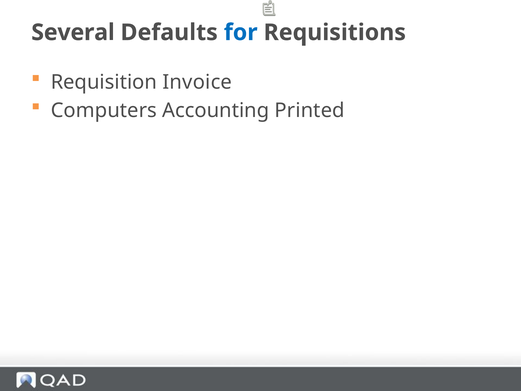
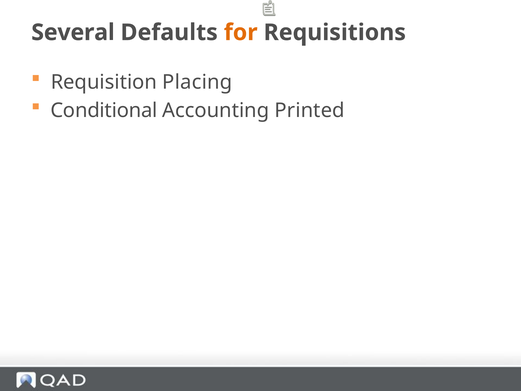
for colour: blue -> orange
Invoice: Invoice -> Placing
Computers: Computers -> Conditional
